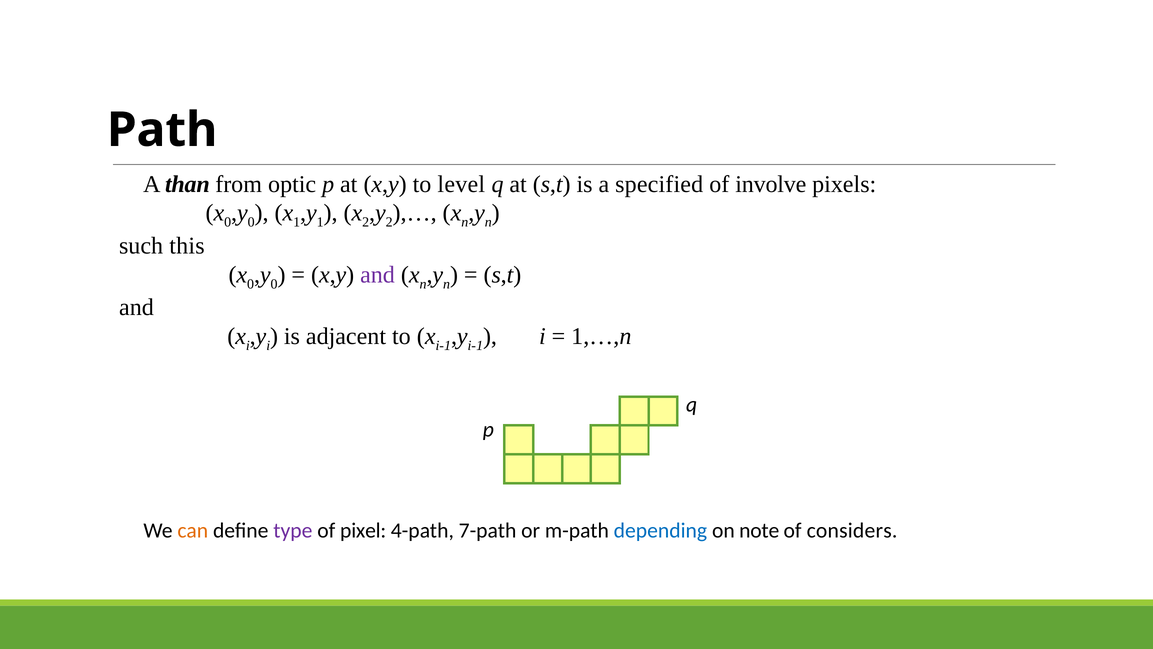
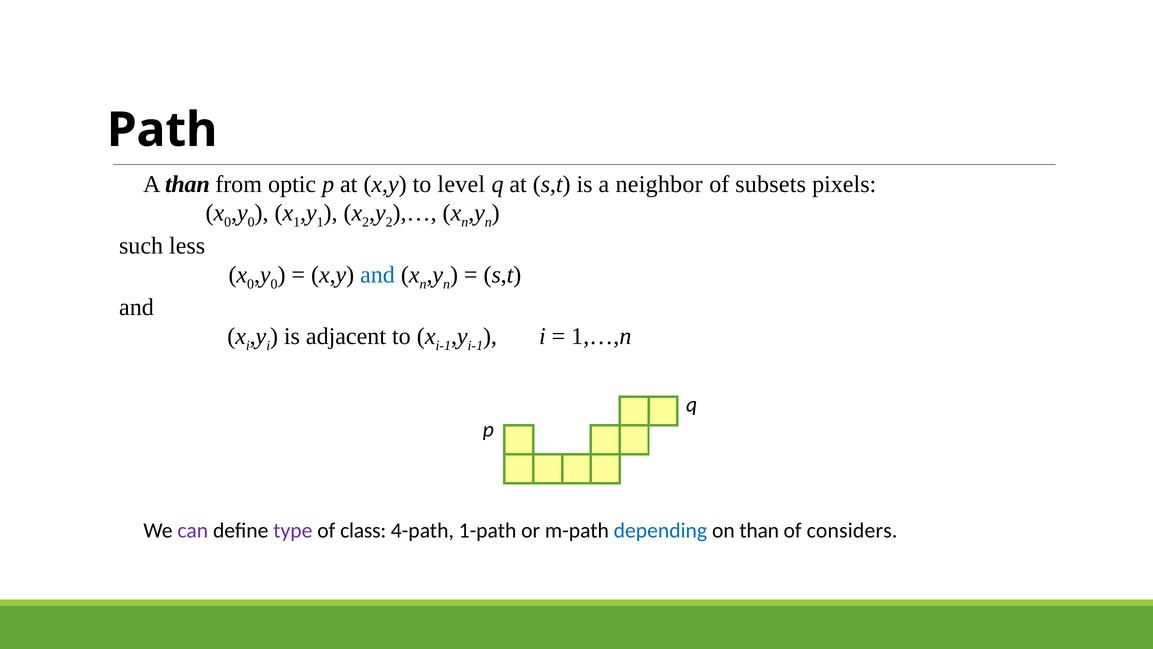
specified: specified -> neighbor
involve: involve -> subsets
this: this -> less
and at (378, 274) colour: purple -> blue
can colour: orange -> purple
pixel: pixel -> class
7-path: 7-path -> 1-path
on note: note -> than
